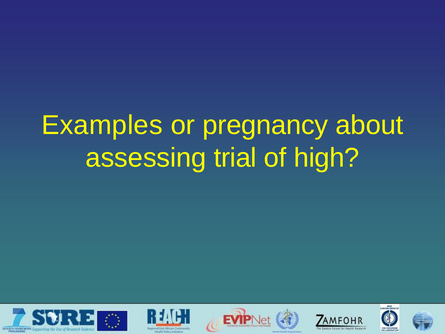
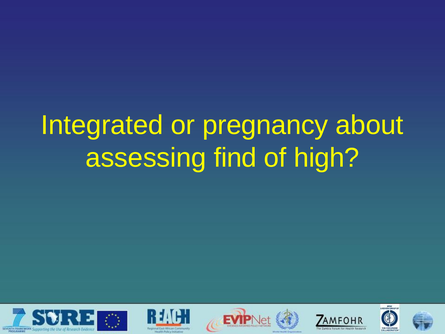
Examples: Examples -> Integrated
trial: trial -> find
